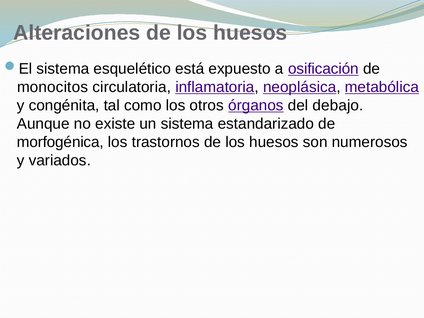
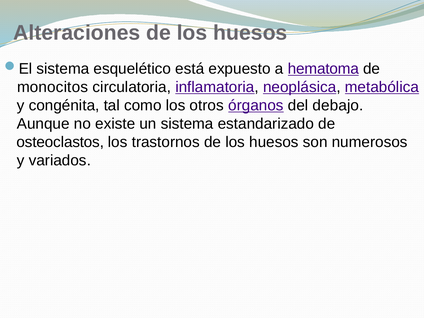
osificación: osificación -> hematoma
morfogénica: morfogénica -> osteoclastos
